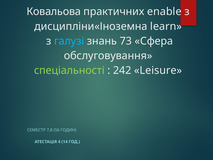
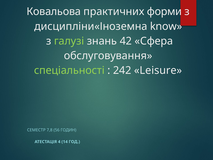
enable: enable -> форми
learn: learn -> know
галузі colour: light blue -> light green
73: 73 -> 42
